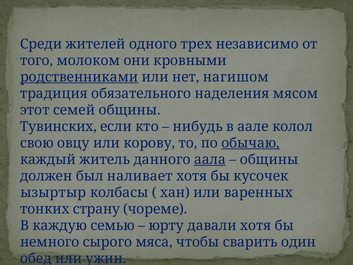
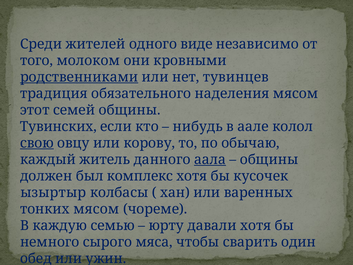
трех: трех -> виде
нагишом: нагишом -> тувинцев
свою underline: none -> present
обычаю underline: present -> none
наливает: наливает -> комплекс
тонких страну: страну -> мясом
